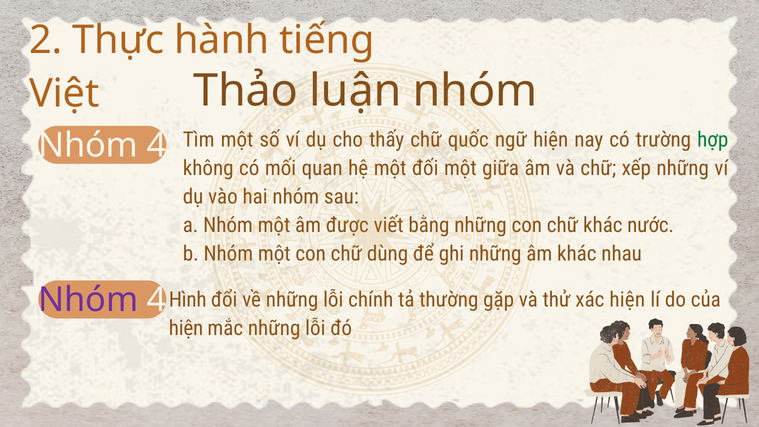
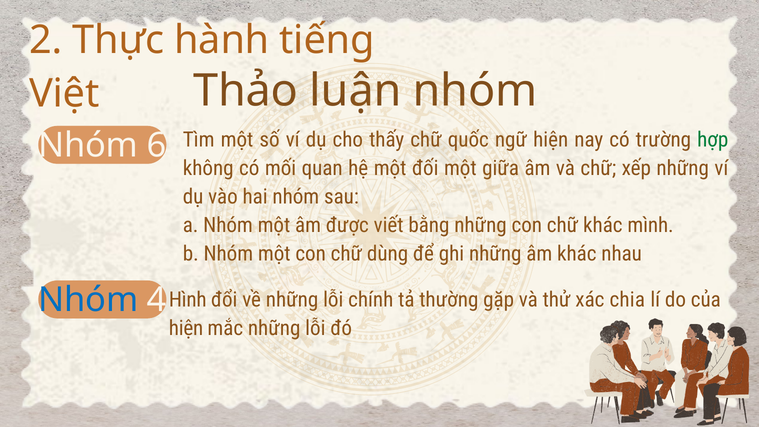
4 at (157, 145): 4 -> 6
nước: nước -> mình
Nhóm at (88, 300) colour: purple -> blue
xác hiện: hiện -> chia
